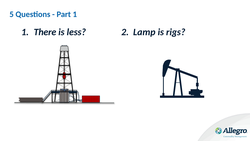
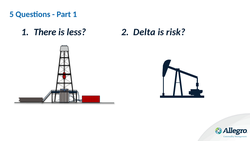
Lamp: Lamp -> Delta
rigs: rigs -> risk
